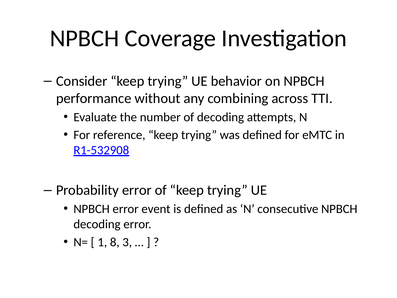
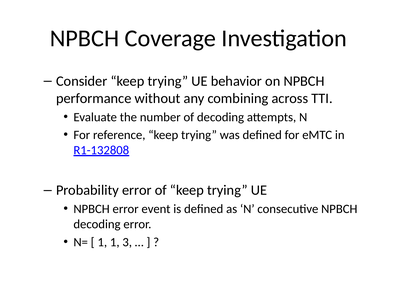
R1-532908: R1-532908 -> R1-132808
1 8: 8 -> 1
